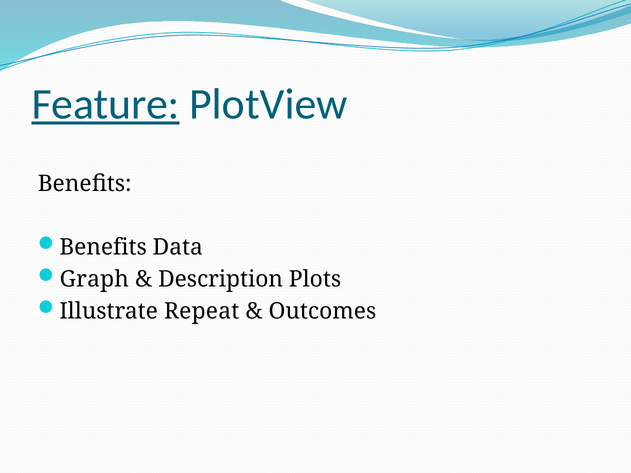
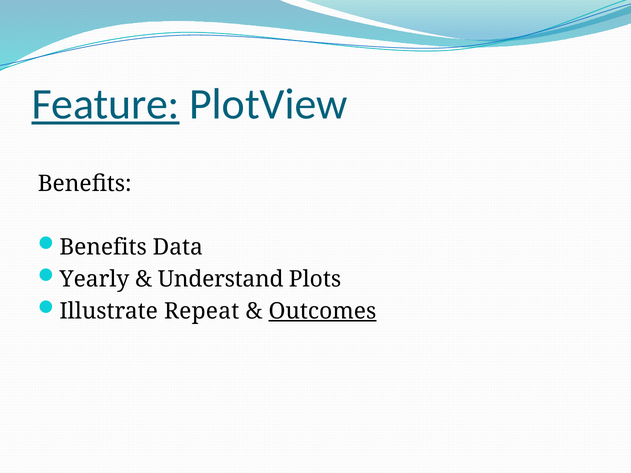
Graph: Graph -> Yearly
Description: Description -> Understand
Outcomes underline: none -> present
